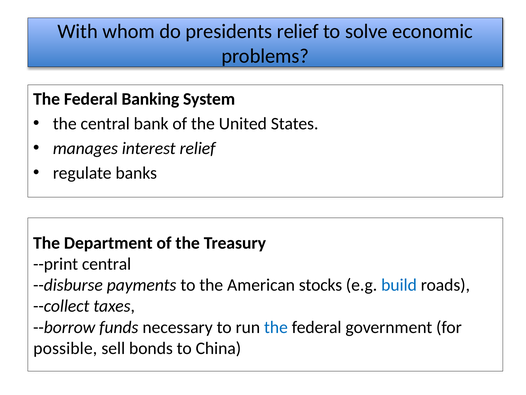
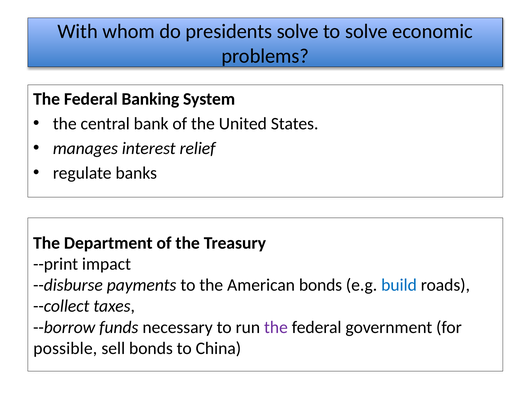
presidents relief: relief -> solve
--print central: central -> impact
American stocks: stocks -> bonds
the at (276, 327) colour: blue -> purple
